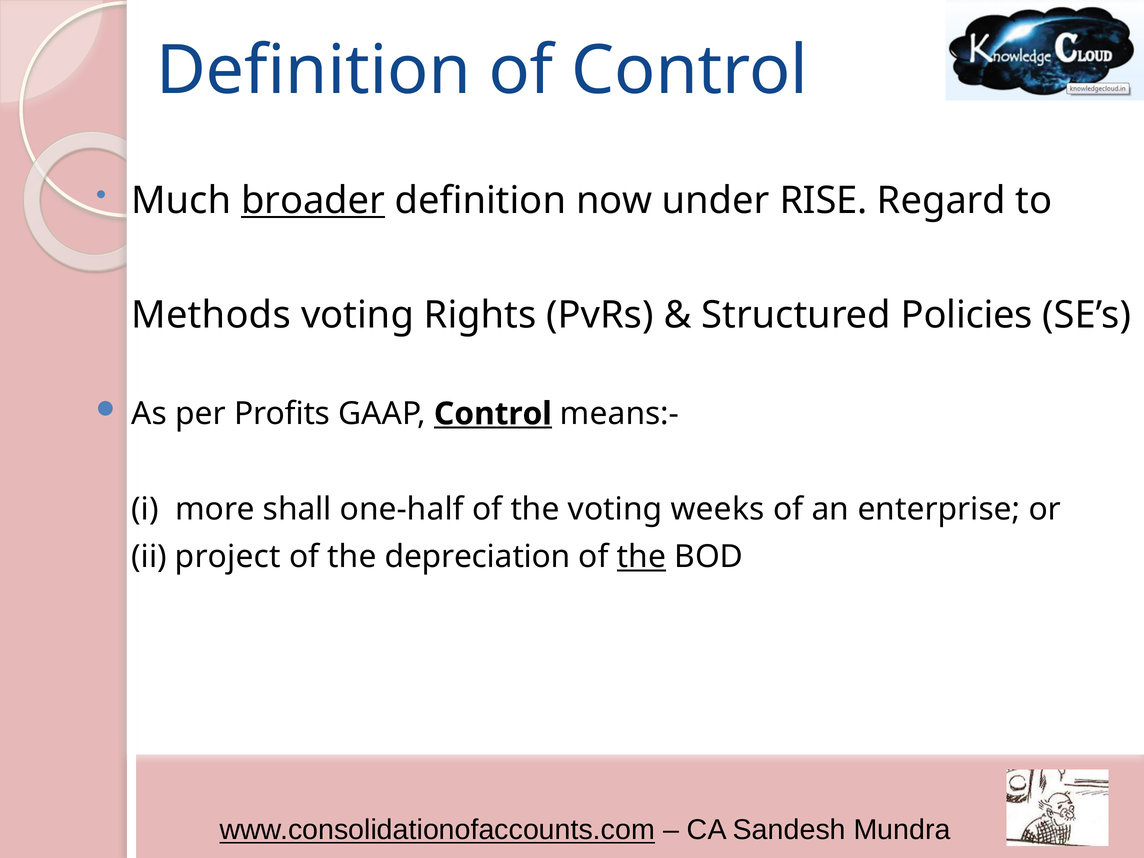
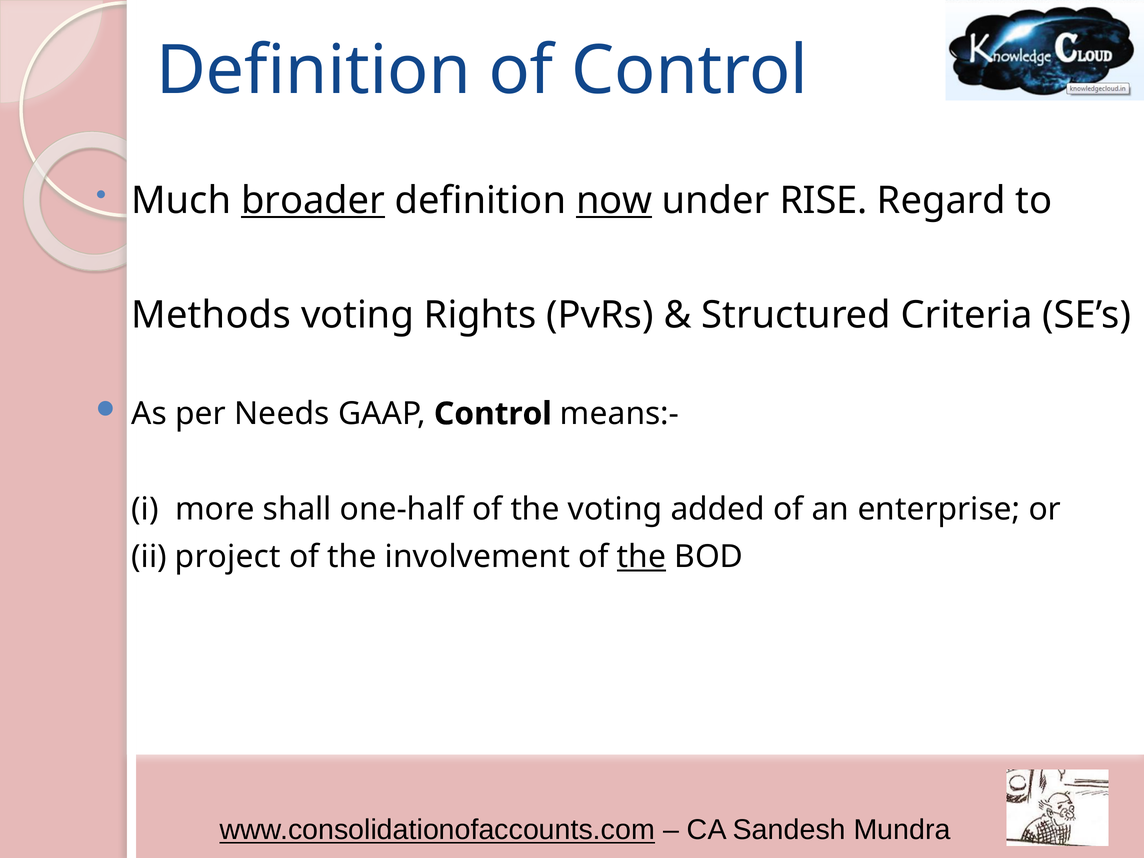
now underline: none -> present
Policies: Policies -> Criteria
Profits: Profits -> Needs
Control at (493, 414) underline: present -> none
weeks: weeks -> added
depreciation: depreciation -> involvement
